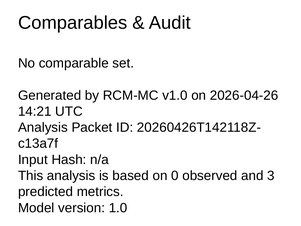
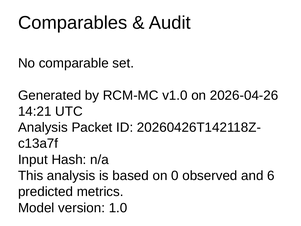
3: 3 -> 6
